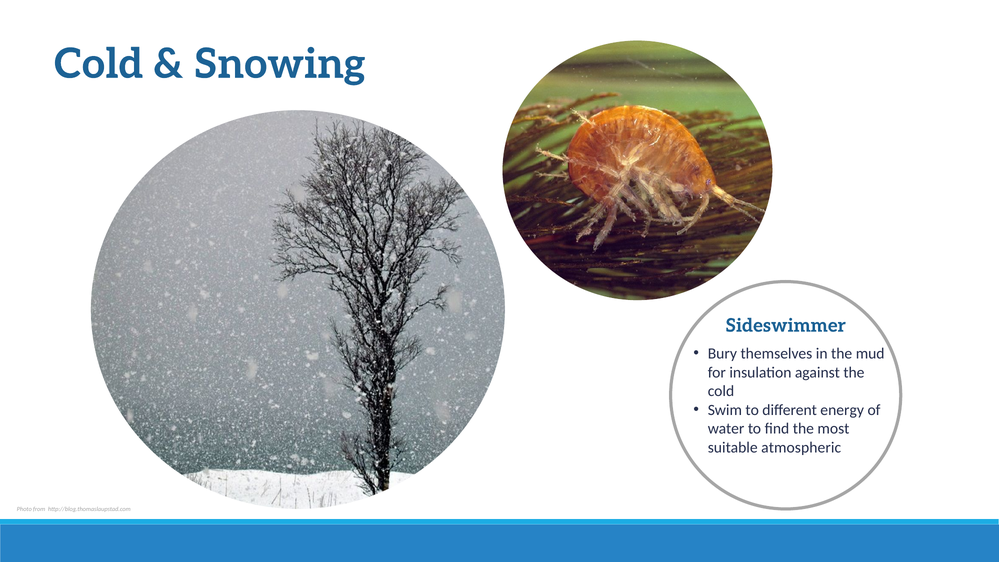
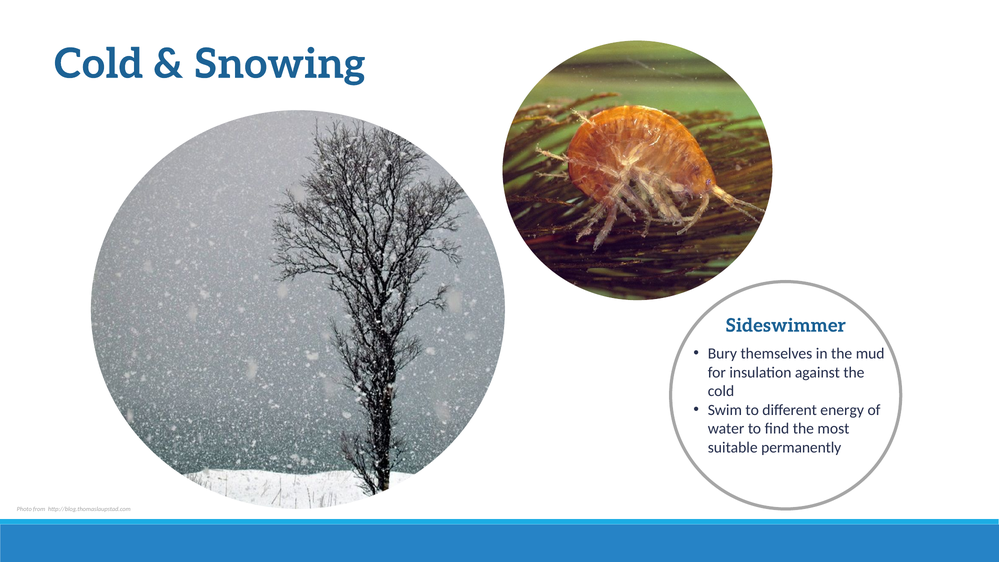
atmospheric: atmospheric -> permanently
